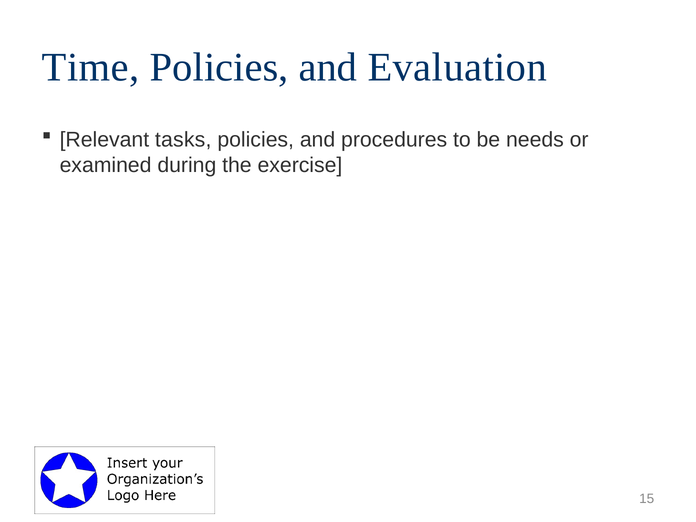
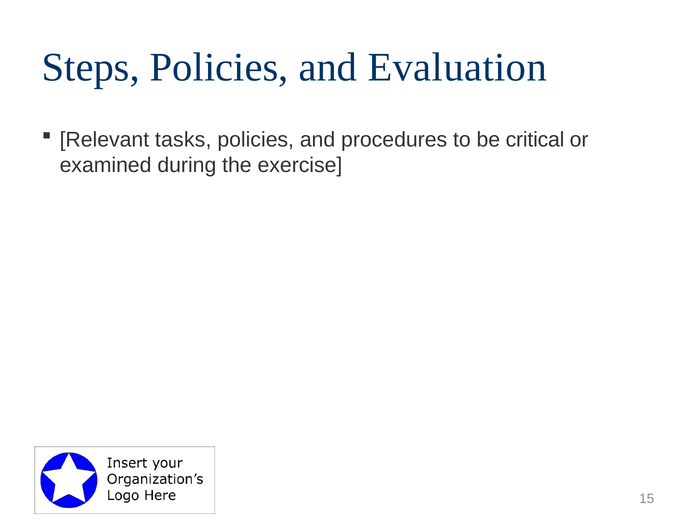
Time: Time -> Steps
needs: needs -> critical
